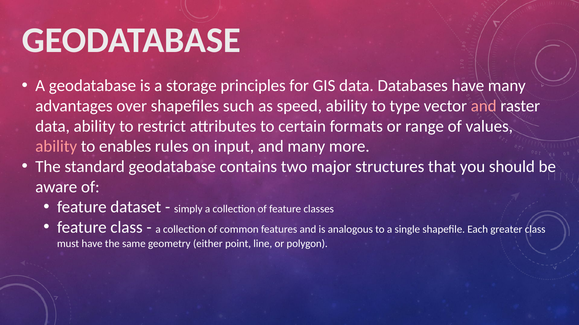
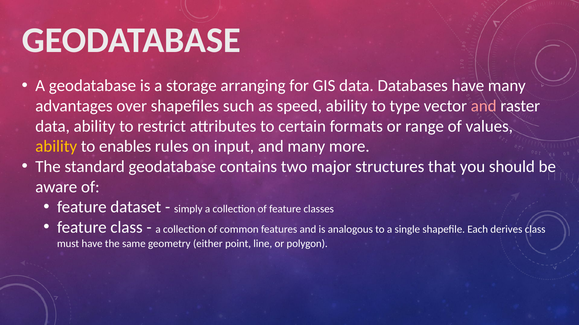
principles: principles -> arranging
ability at (56, 147) colour: pink -> yellow
greater: greater -> derives
